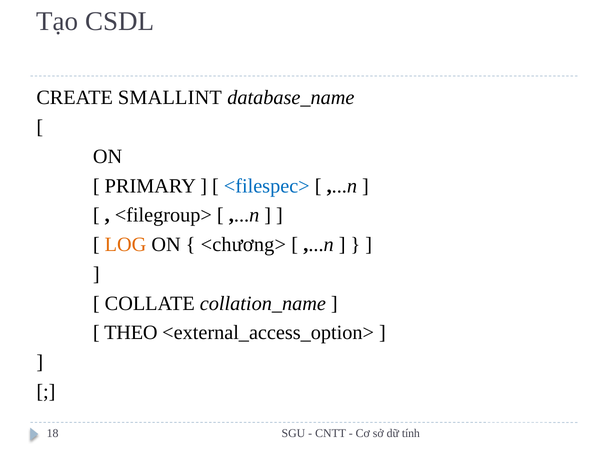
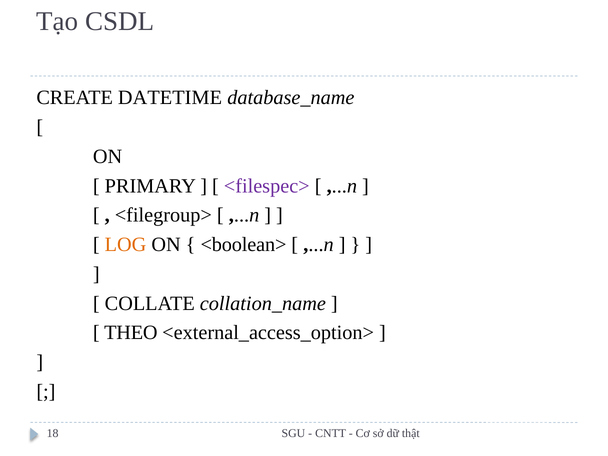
SMALLINT: SMALLINT -> DATETIME
<filespec> colour: blue -> purple
<chương>: <chương> -> <boolean>
tính: tính -> thật
